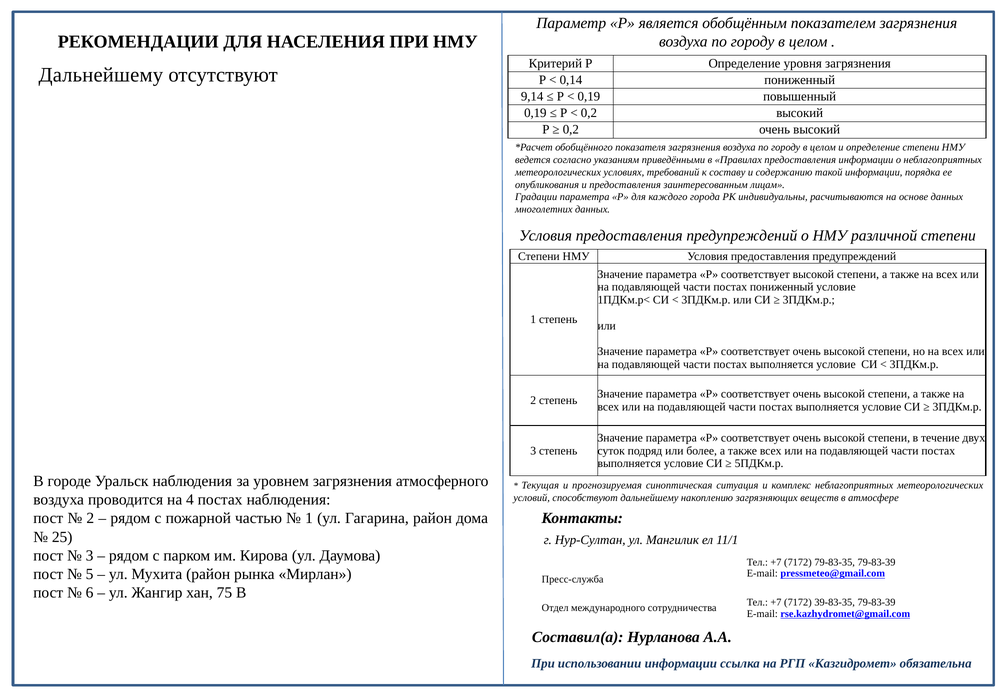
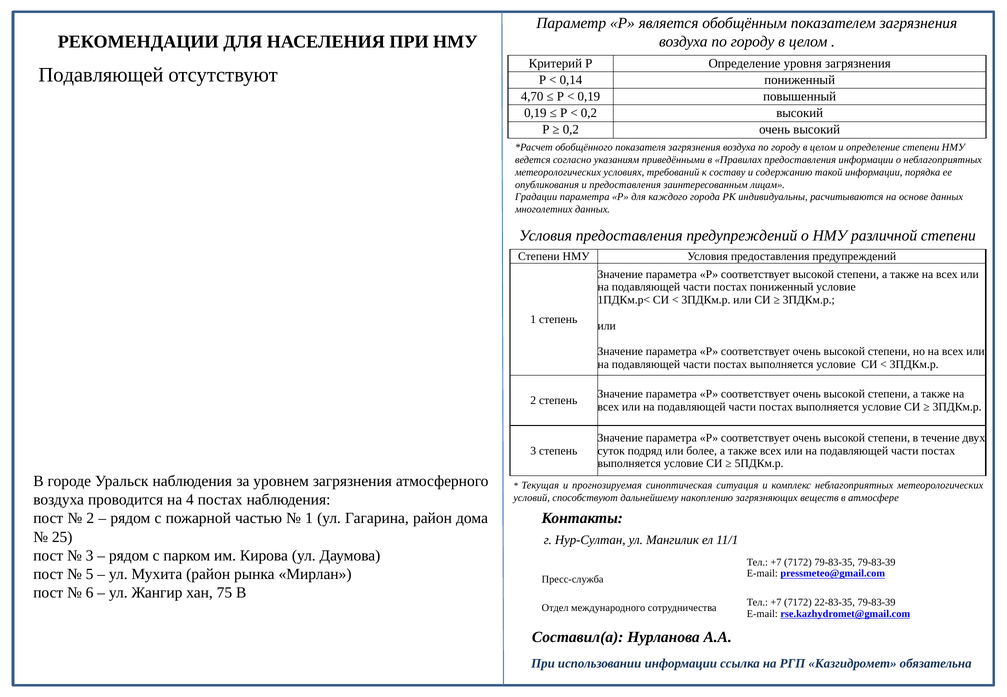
Дальнейшему at (101, 75): Дальнейшему -> Подавляющей
9,14: 9,14 -> 4,70
39-83-35: 39-83-35 -> 22-83-35
